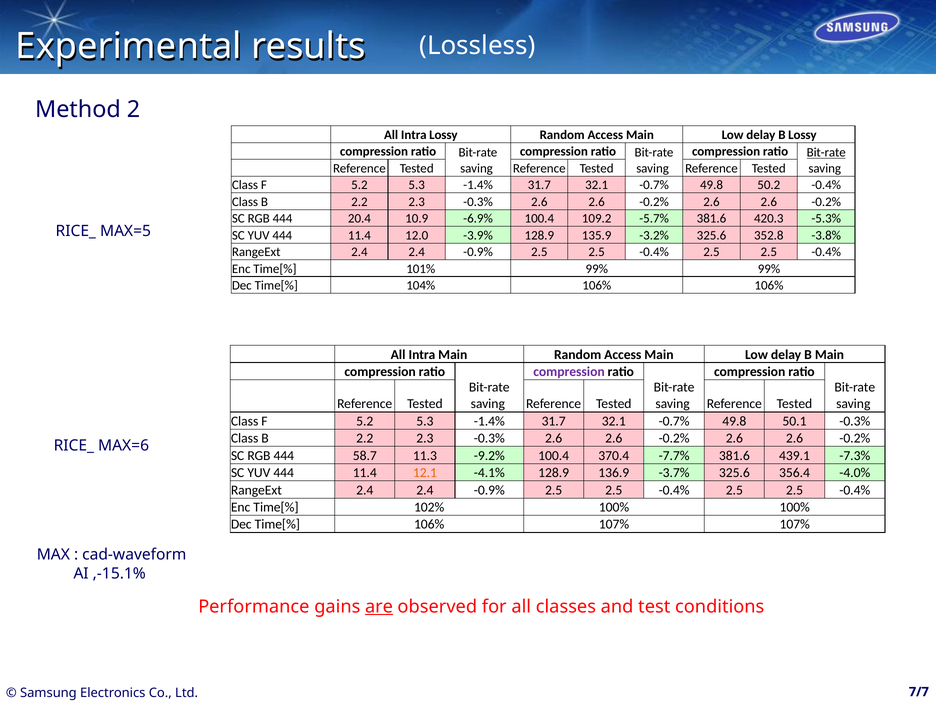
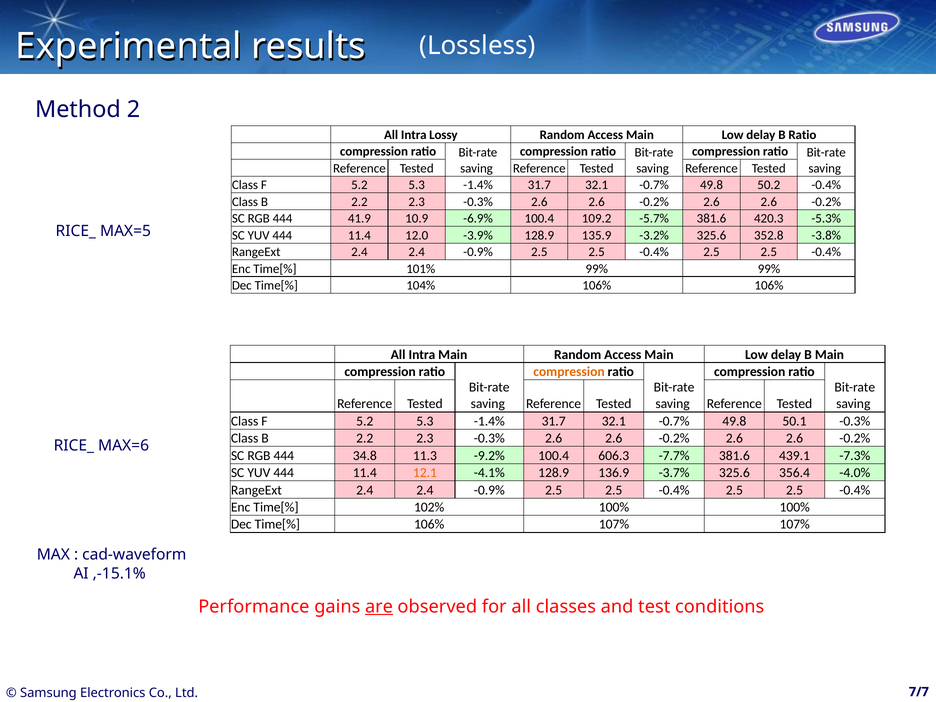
B Lossy: Lossy -> Ratio
Bit-rate at (826, 153) underline: present -> none
20.4: 20.4 -> 41.9
compression at (569, 372) colour: purple -> orange
58.7: 58.7 -> 34.8
370.4: 370.4 -> 606.3
